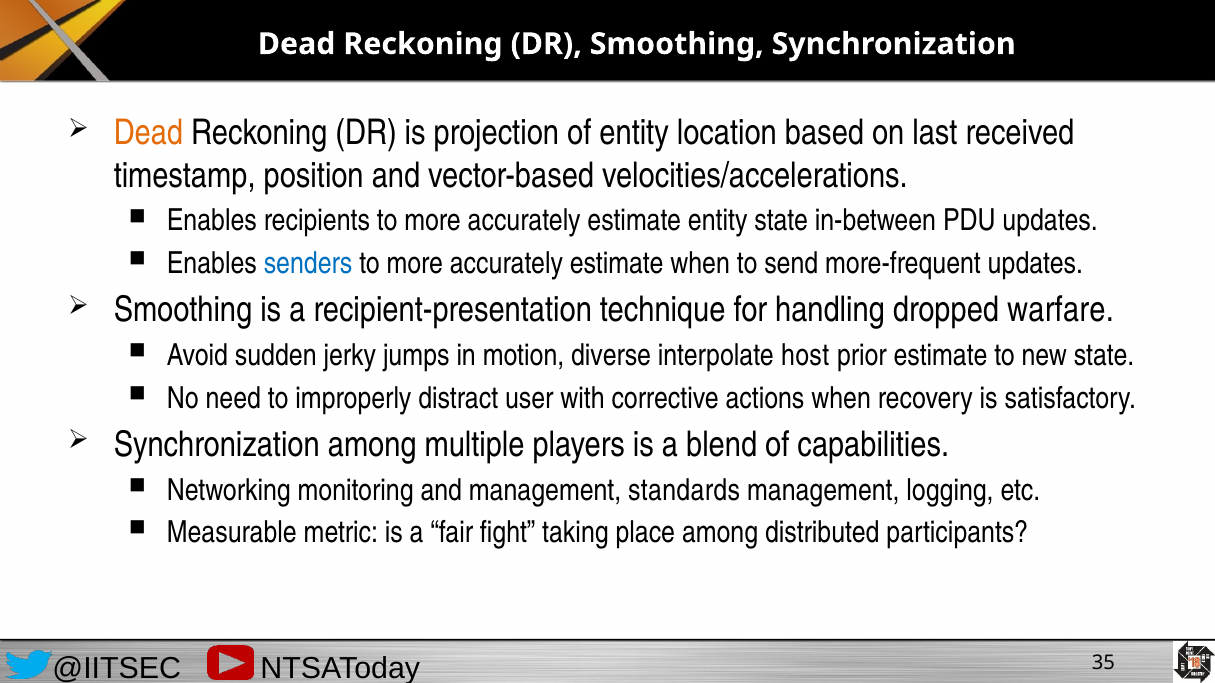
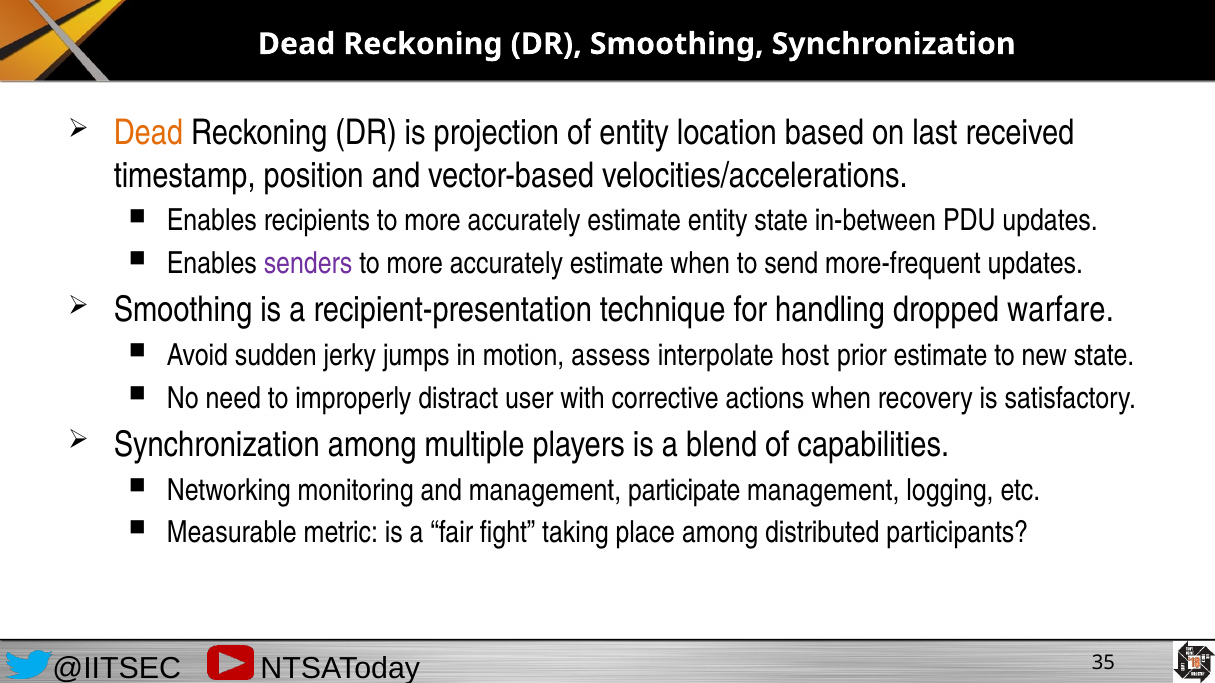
senders colour: blue -> purple
diverse: diverse -> assess
standards: standards -> participate
